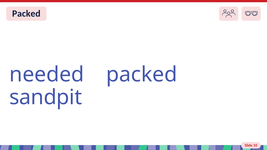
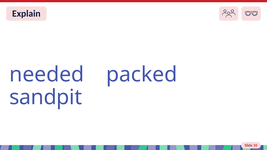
Packed at (26, 14): Packed -> Explain
